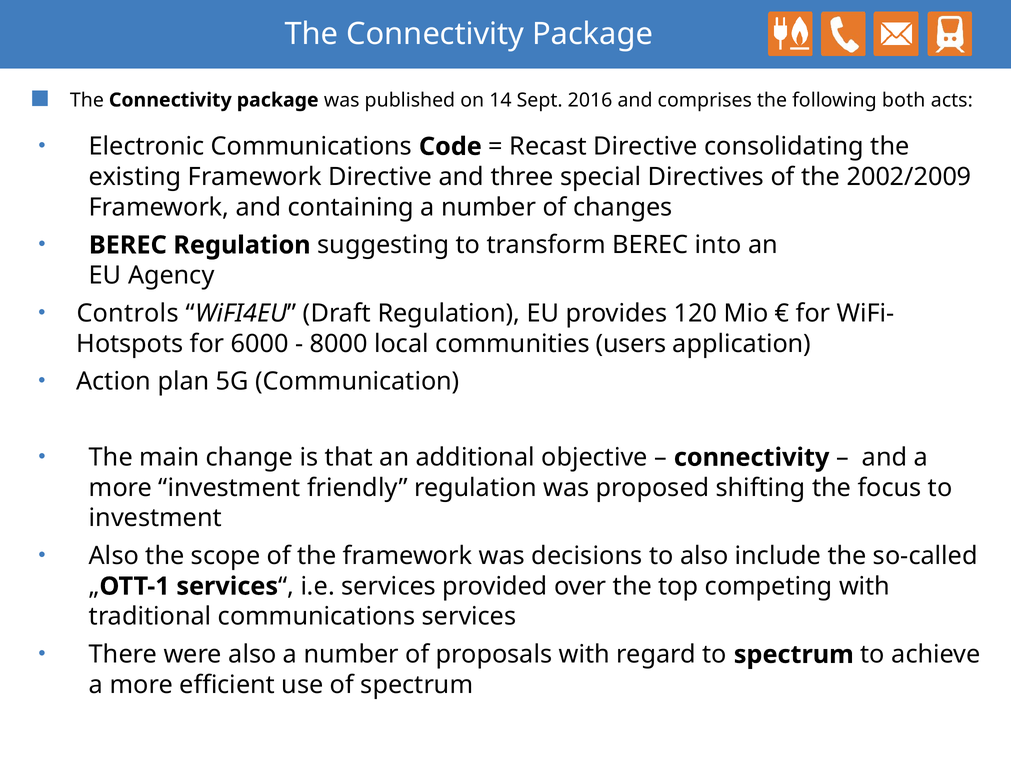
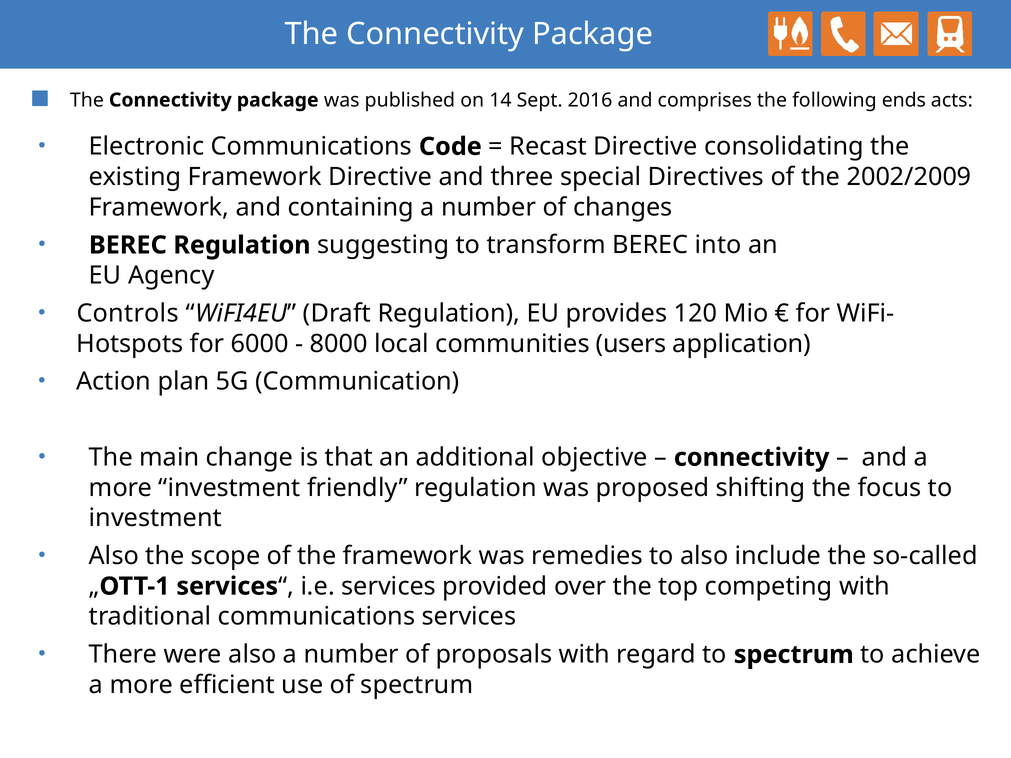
both: both -> ends
decisions: decisions -> remedies
